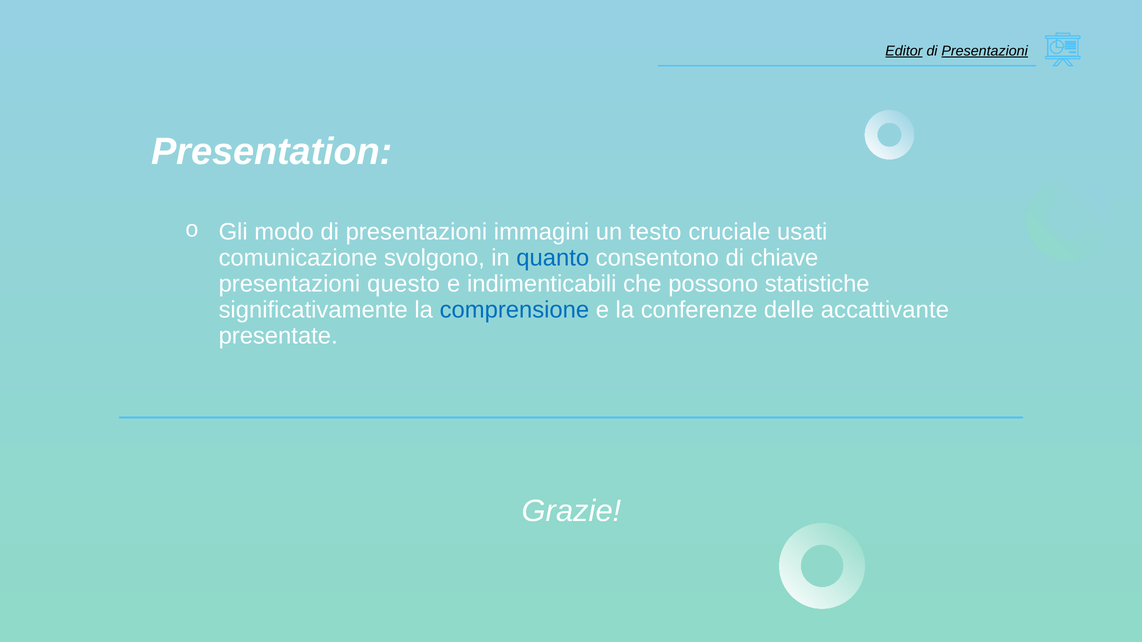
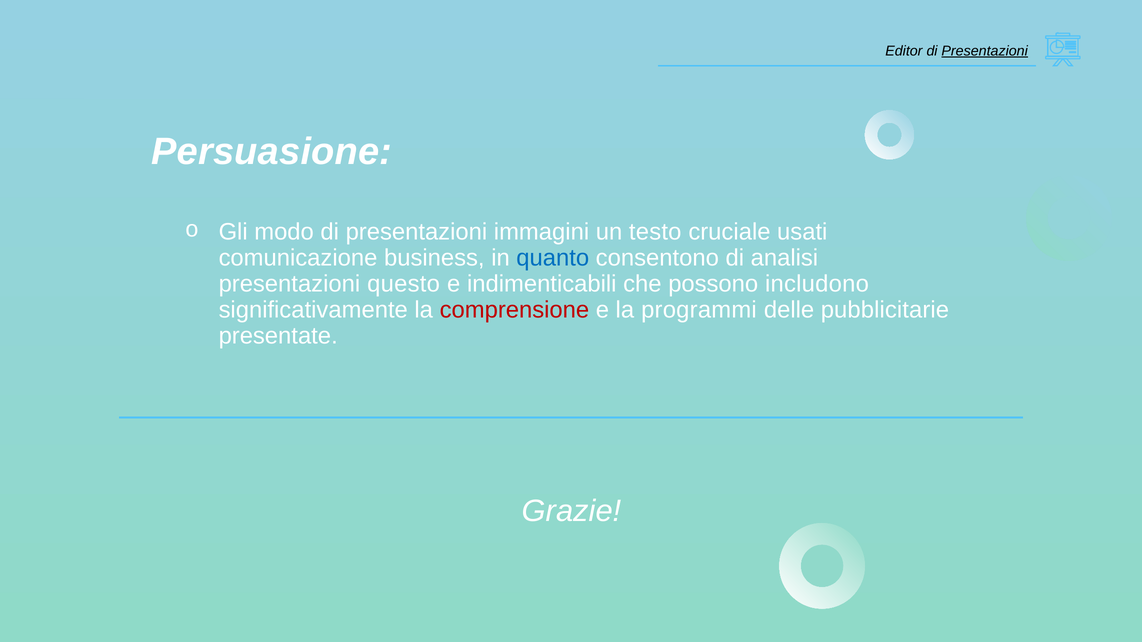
Editor underline: present -> none
Presentation: Presentation -> Persuasione
svolgono: svolgono -> business
chiave: chiave -> analisi
statistiche: statistiche -> includono
comprensione colour: blue -> red
conferenze: conferenze -> programmi
accattivante: accattivante -> pubblicitarie
